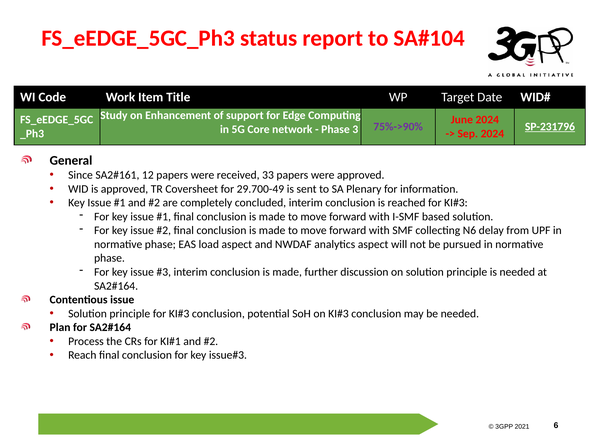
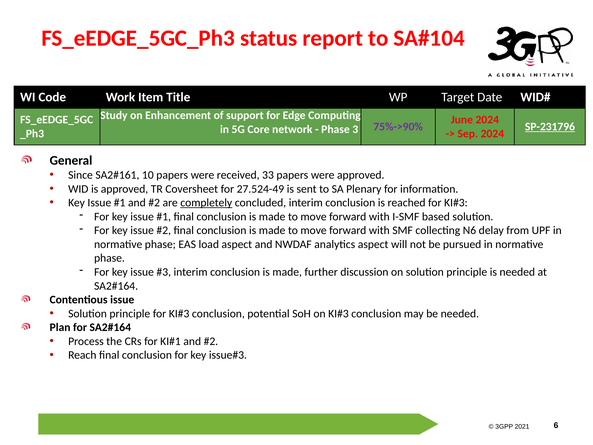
12: 12 -> 10
29.700-49: 29.700-49 -> 27.524-49
completely underline: none -> present
